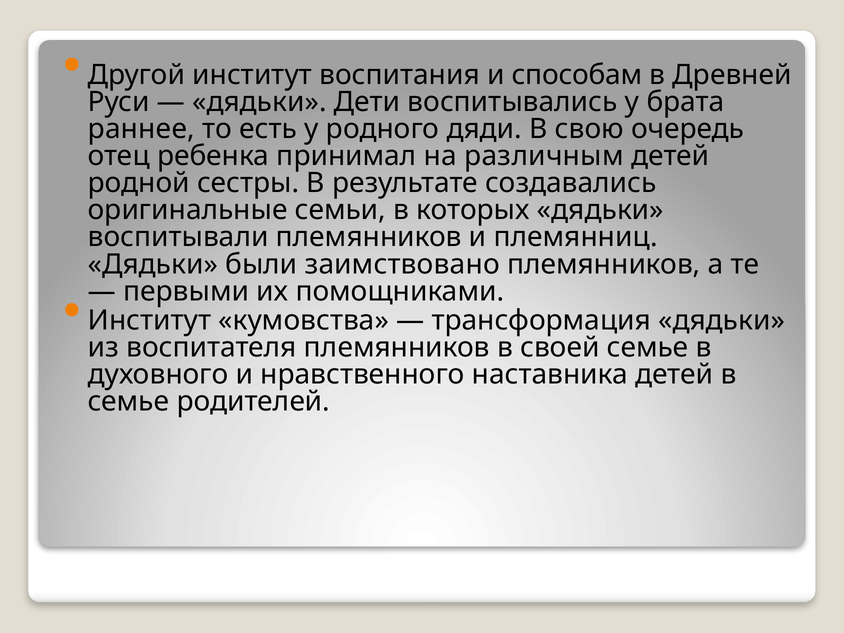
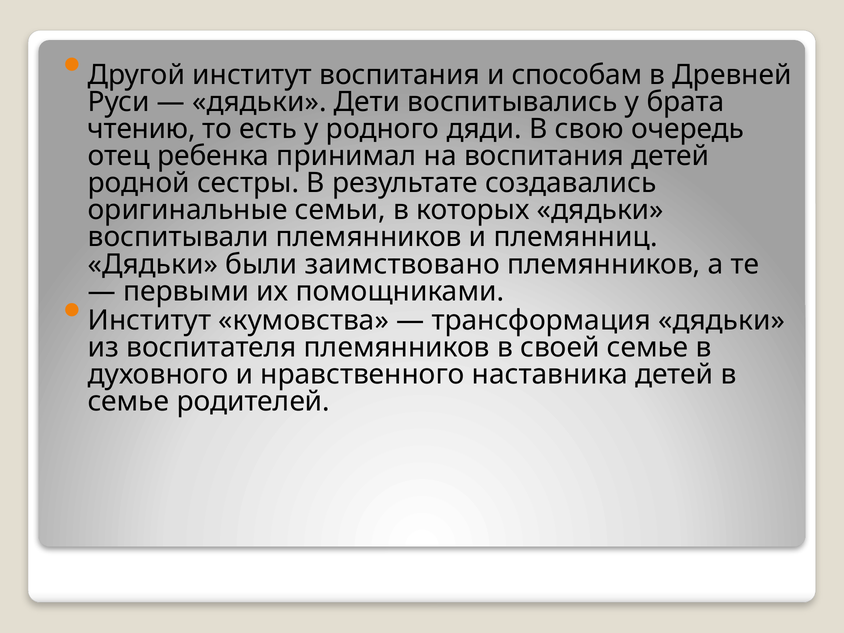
раннее: раннее -> чтению
на различным: различным -> воспитания
